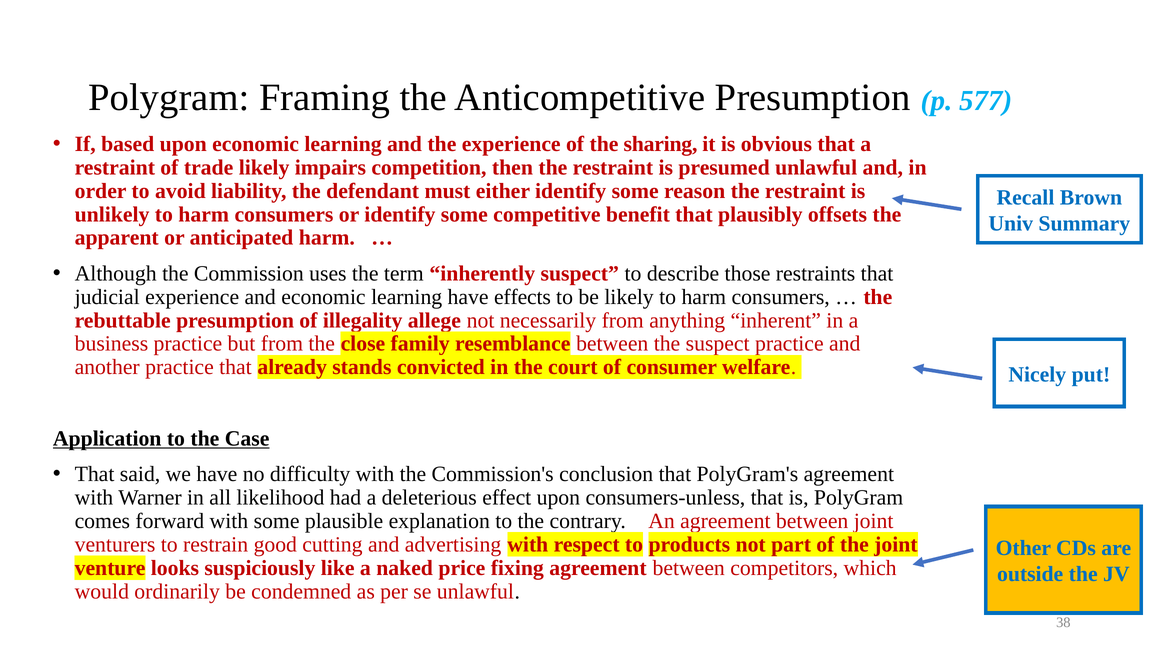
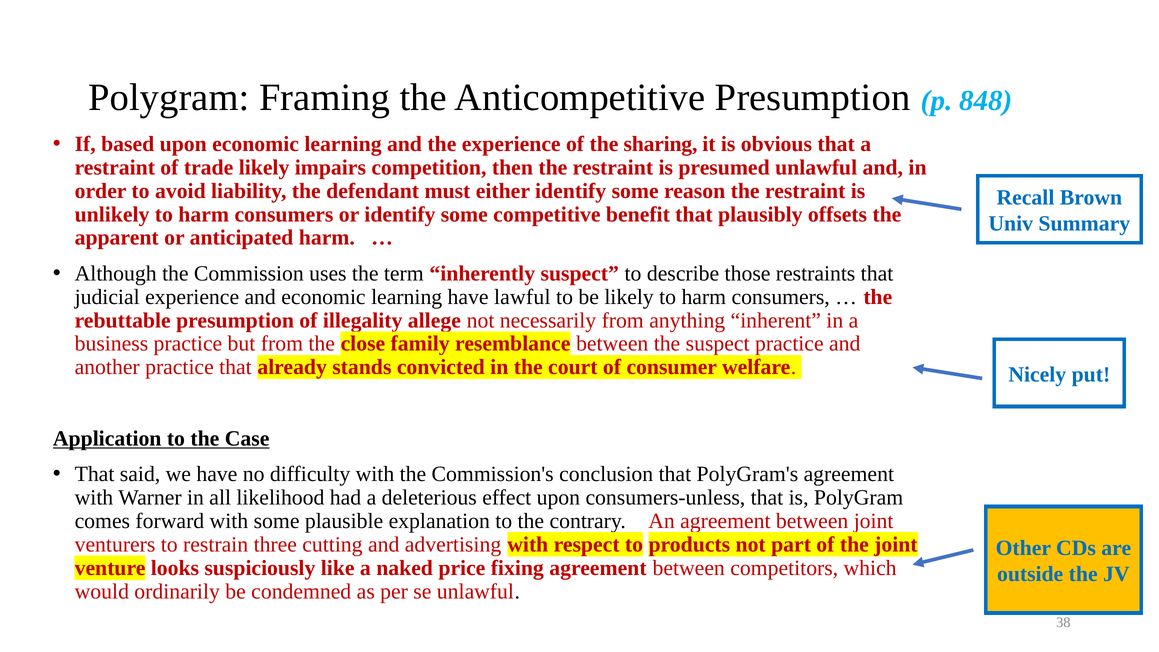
577: 577 -> 848
effects: effects -> lawful
good: good -> three
